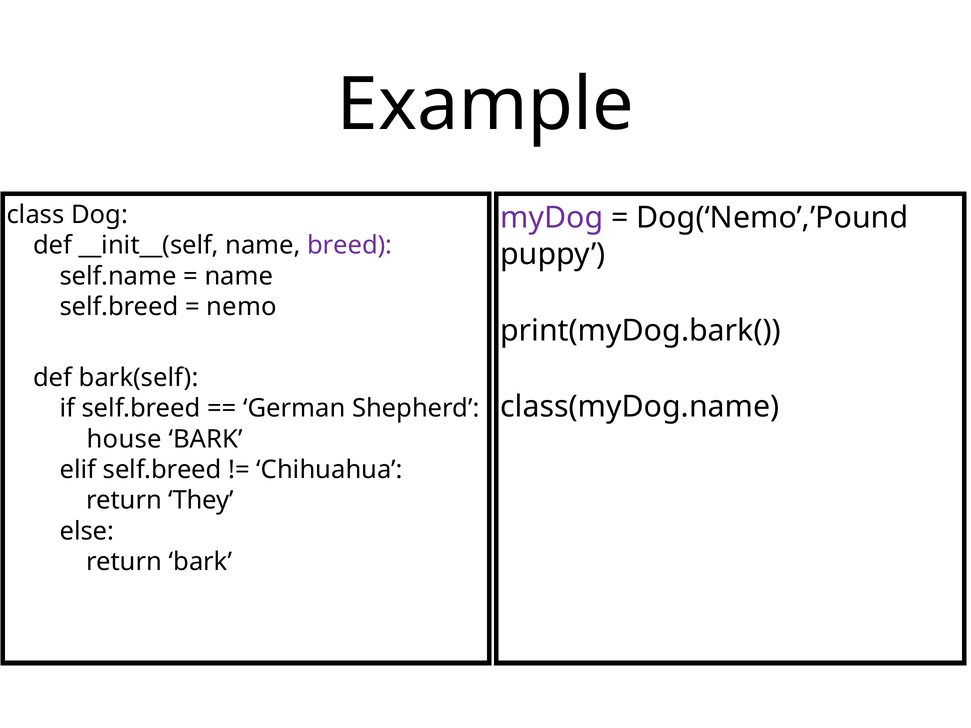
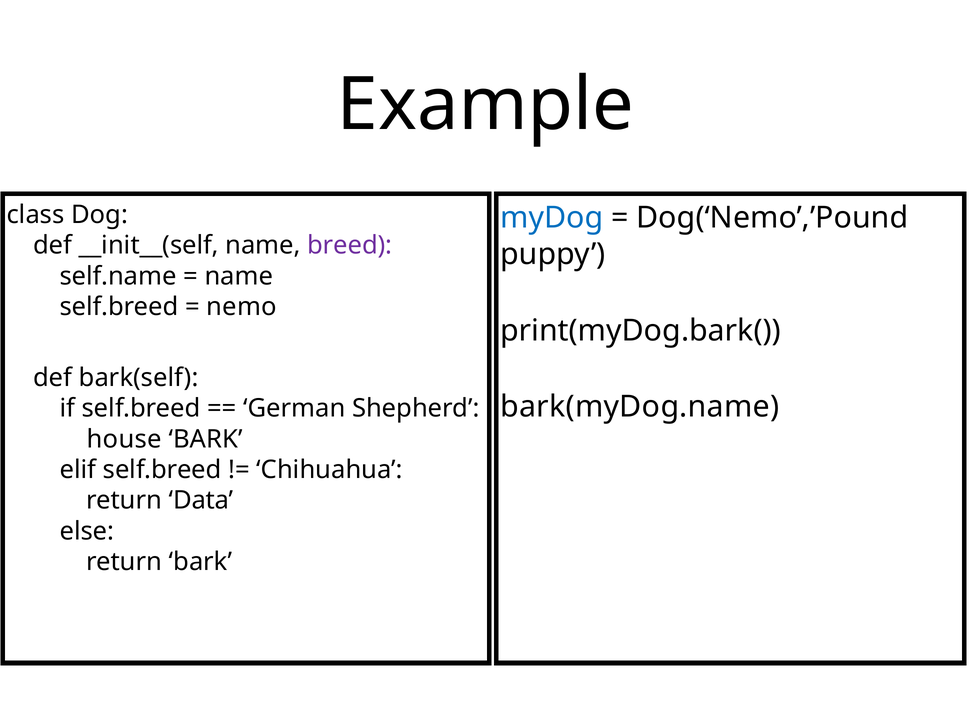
myDog colour: purple -> blue
class(myDog.name: class(myDog.name -> bark(myDog.name
They: They -> Data
